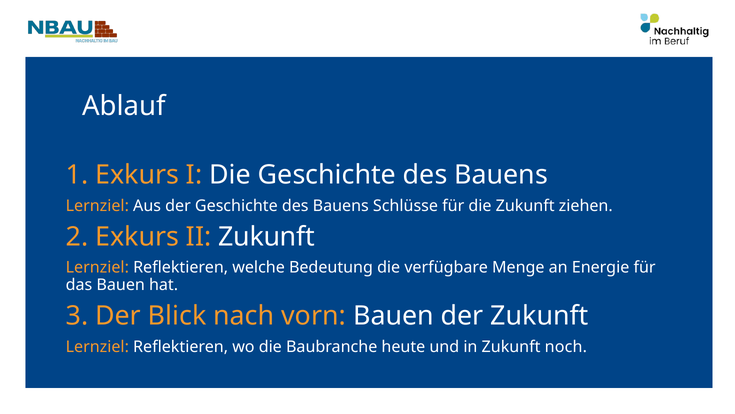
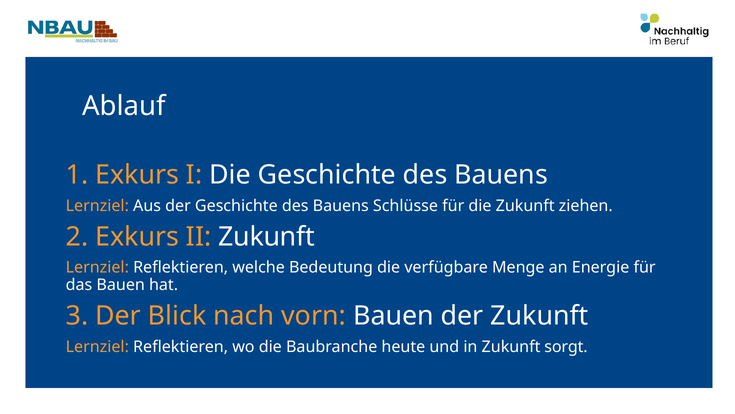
noch: noch -> sorgt
